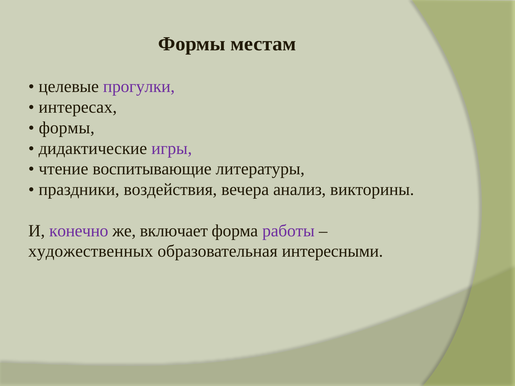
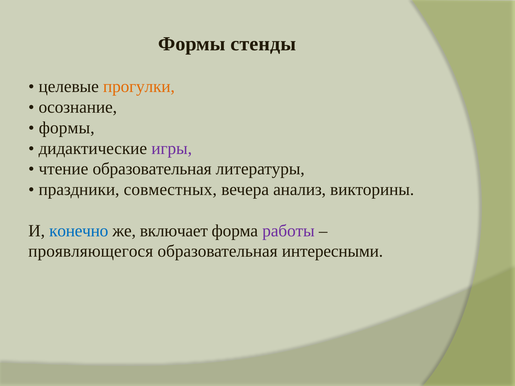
местам: местам -> стенды
прогулки colour: purple -> orange
интересах: интересах -> осознание
чтение воспитывающие: воспитывающие -> образовательная
воздействия: воздействия -> совместных
конечно colour: purple -> blue
художественных: художественных -> проявляющегося
